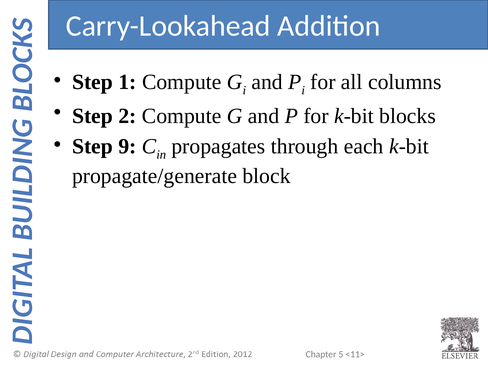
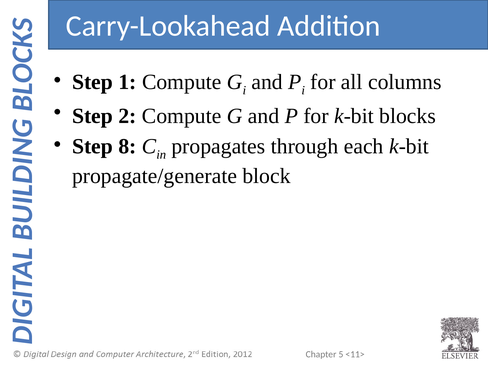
9: 9 -> 8
